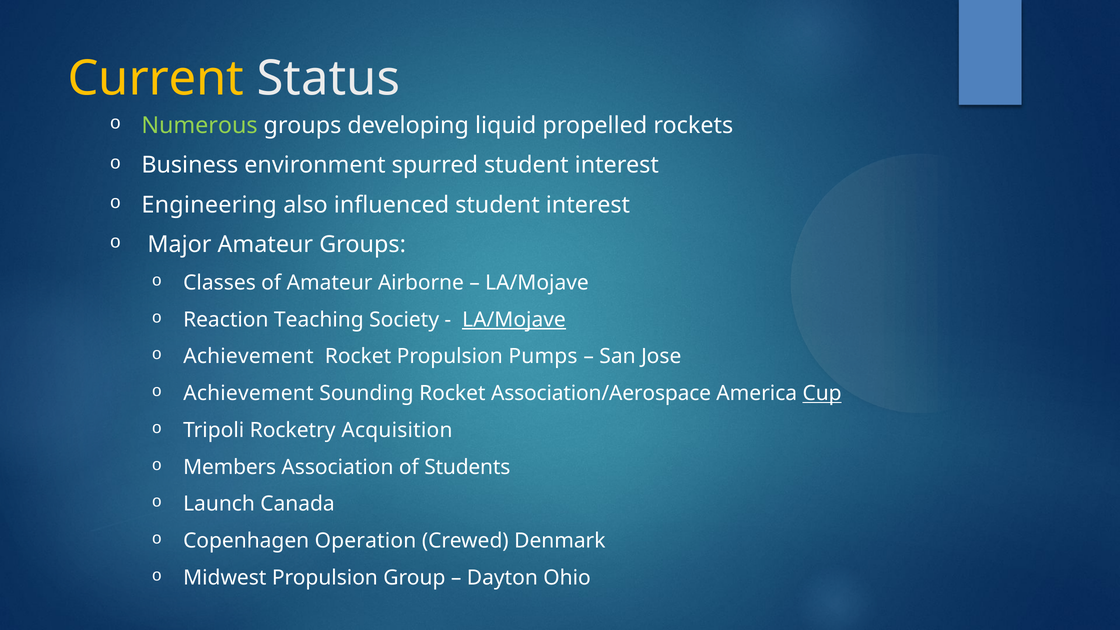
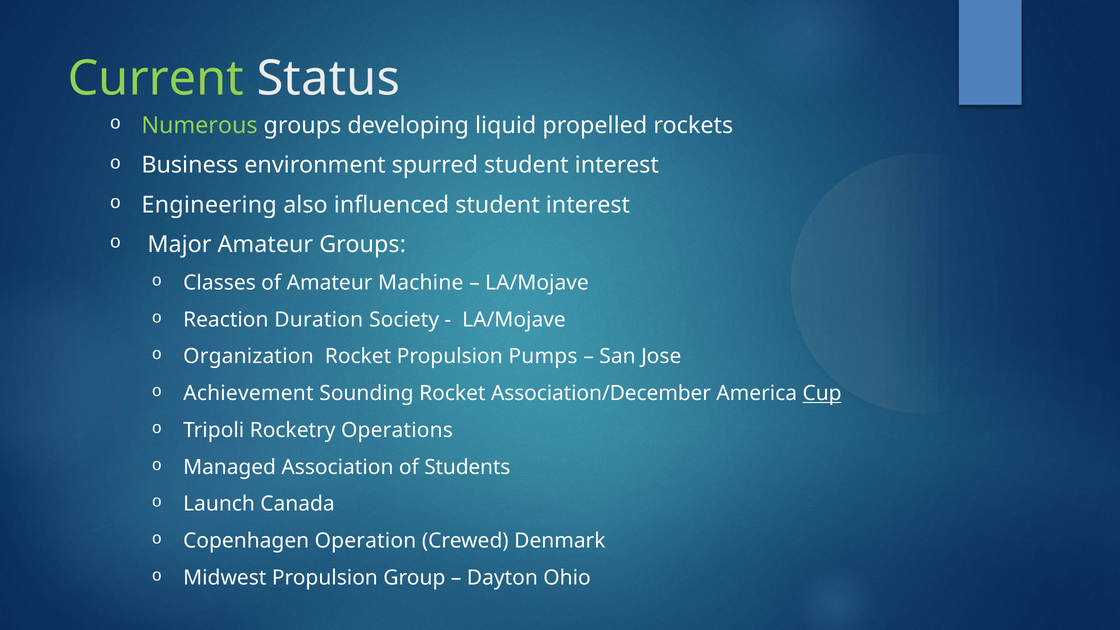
Current colour: yellow -> light green
Airborne: Airborne -> Machine
Teaching: Teaching -> Duration
LA/Mojave at (514, 320) underline: present -> none
Achievement at (248, 356): Achievement -> Organization
Association/Aerospace: Association/Aerospace -> Association/December
Acquisition: Acquisition -> Operations
Members: Members -> Managed
